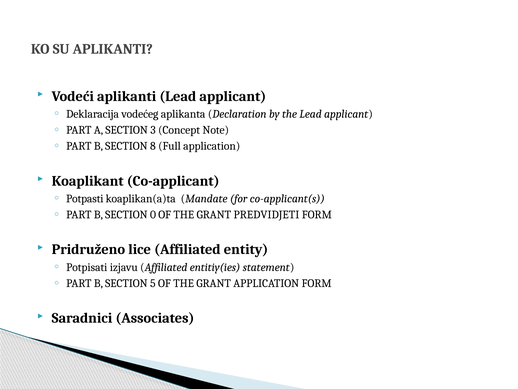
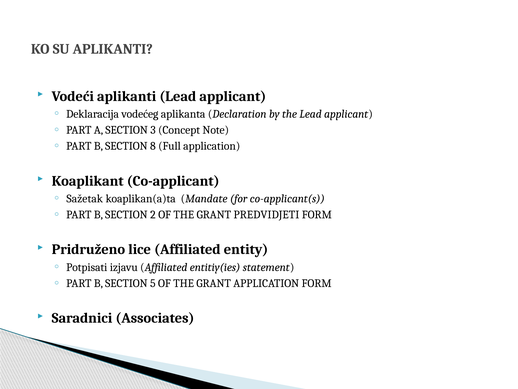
Potpasti: Potpasti -> Sažetak
0: 0 -> 2
